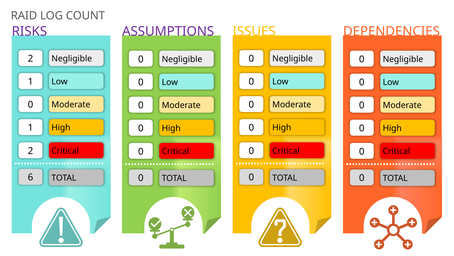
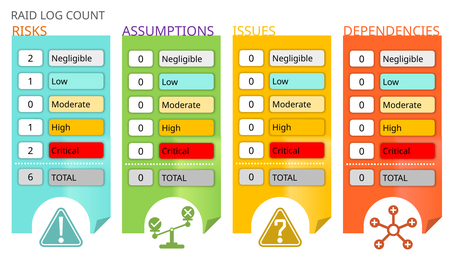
RISKS colour: purple -> orange
